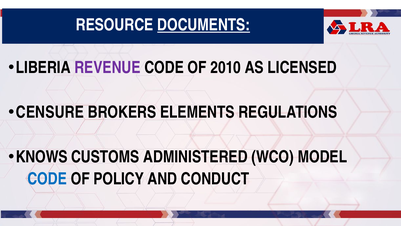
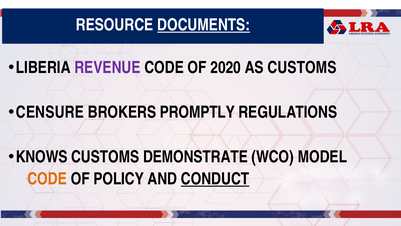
2010: 2010 -> 2020
AS LICENSED: LICENSED -> CUSTOMS
ELEMENTS: ELEMENTS -> PROMPTLY
ADMINISTERED: ADMINISTERED -> DEMONSTRATE
CODE at (47, 179) colour: blue -> orange
CONDUCT underline: none -> present
